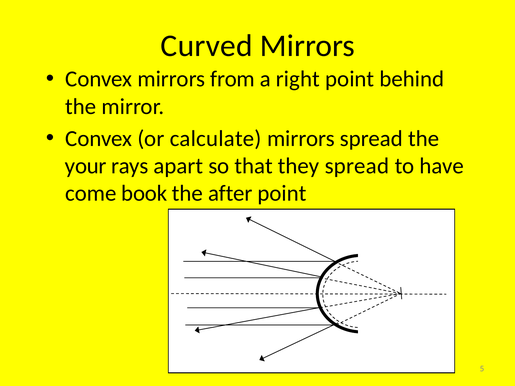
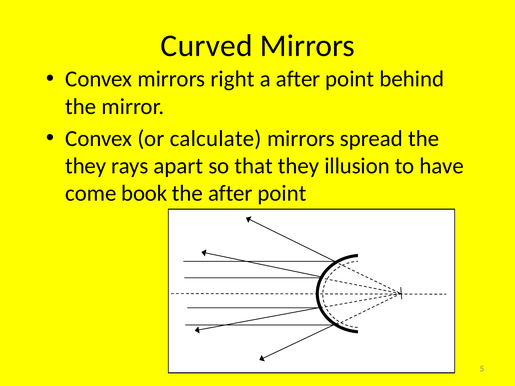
from: from -> right
a right: right -> after
your at (86, 166): your -> they
they spread: spread -> illusion
